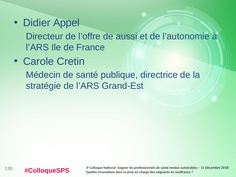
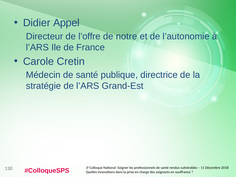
aussi: aussi -> notre
